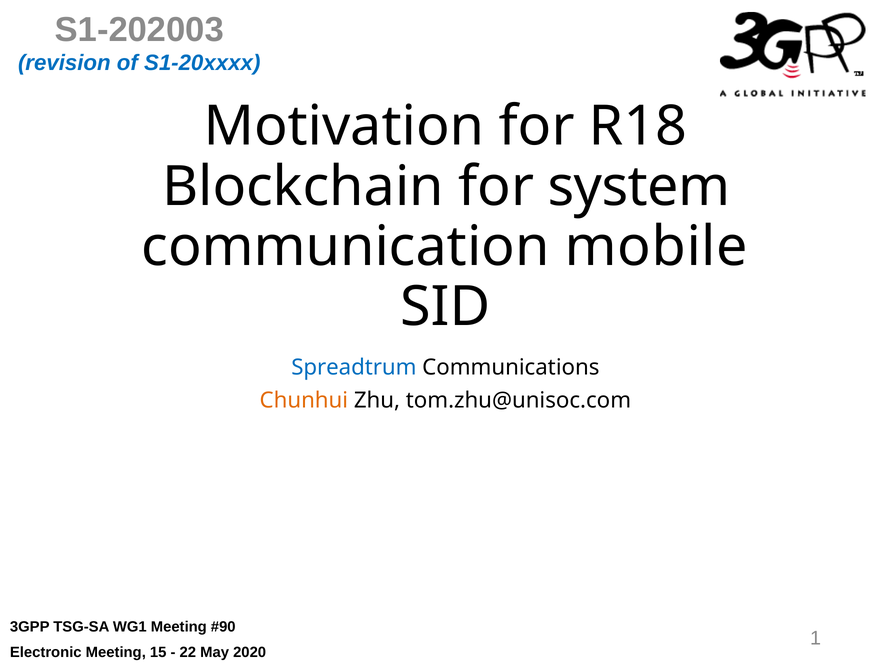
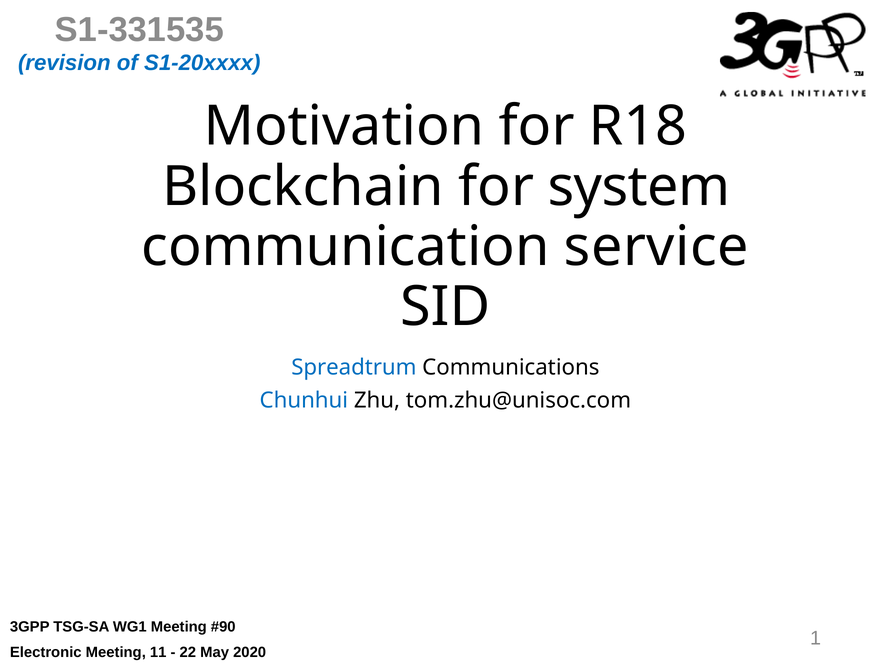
S1-202003: S1-202003 -> S1-331535
mobile: mobile -> service
Chunhui colour: orange -> blue
15: 15 -> 11
